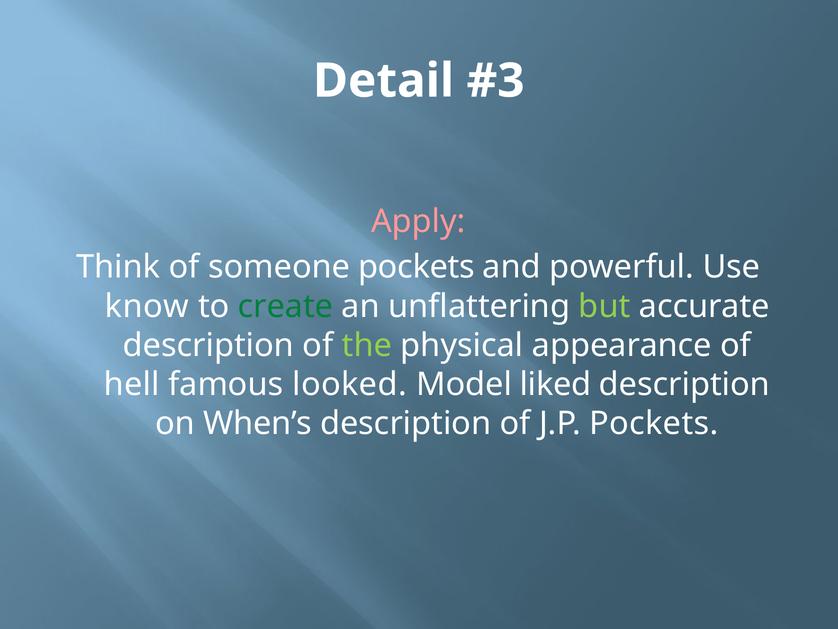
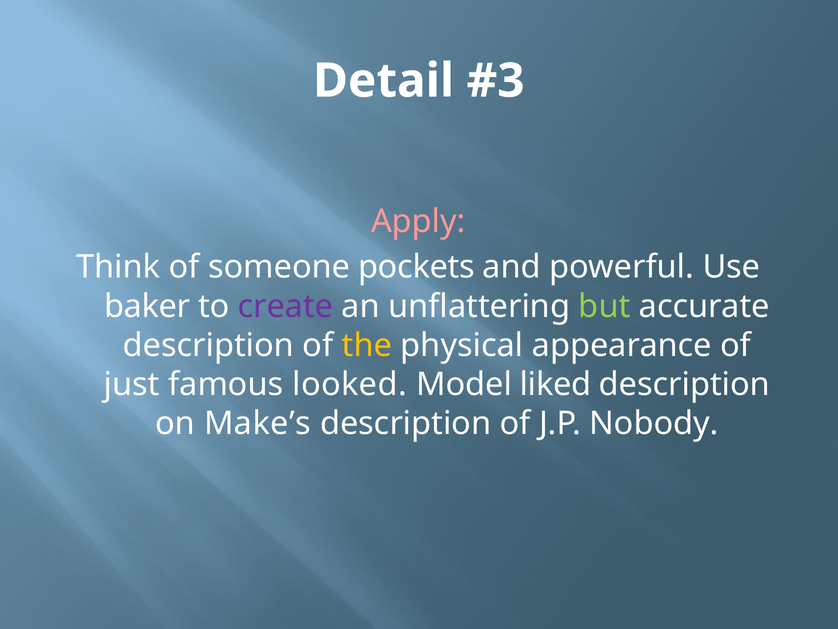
know: know -> baker
create colour: green -> purple
the colour: light green -> yellow
hell: hell -> just
When’s: When’s -> Make’s
J.P Pockets: Pockets -> Nobody
